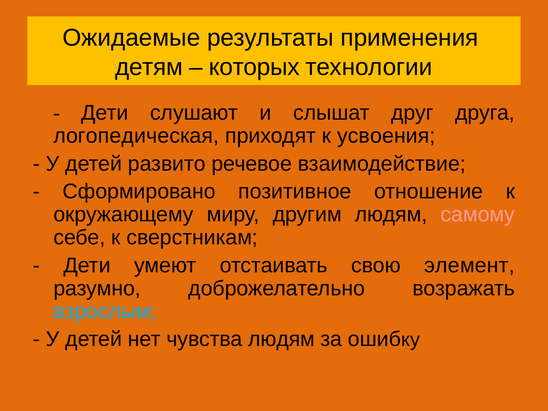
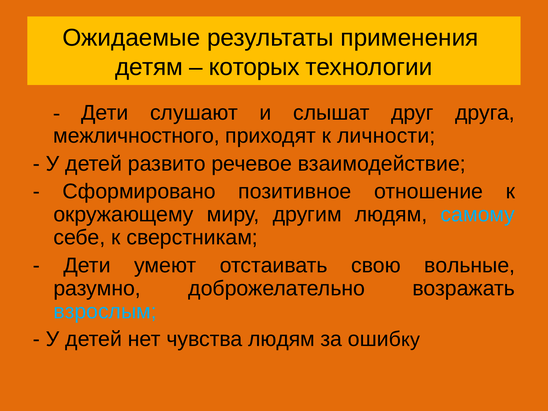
логопедическая: логопедическая -> межличностного
усвоения: усвоения -> личности
самому colour: pink -> light blue
элемент: элемент -> вольные
